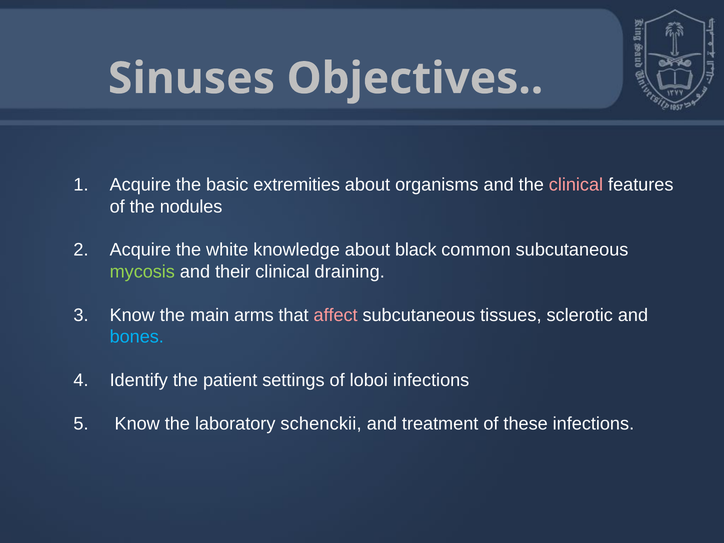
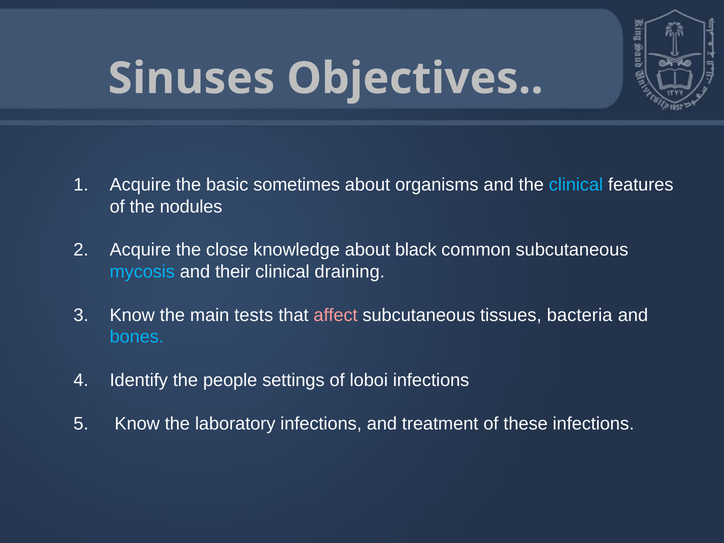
extremities: extremities -> sometimes
clinical at (576, 185) colour: pink -> light blue
white: white -> close
mycosis colour: light green -> light blue
arms: arms -> tests
sclerotic: sclerotic -> bacteria
patient: patient -> people
laboratory schenckii: schenckii -> infections
